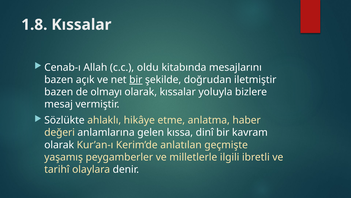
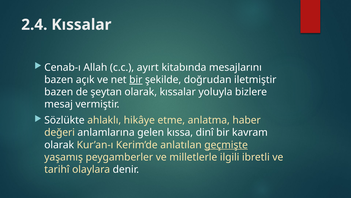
1.8: 1.8 -> 2.4
oldu: oldu -> ayırt
olmayı: olmayı -> şeytan
geçmişte underline: none -> present
